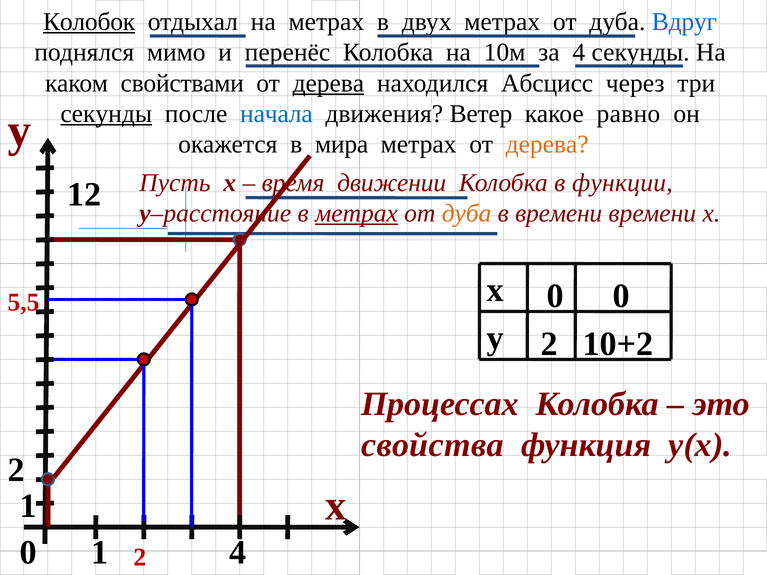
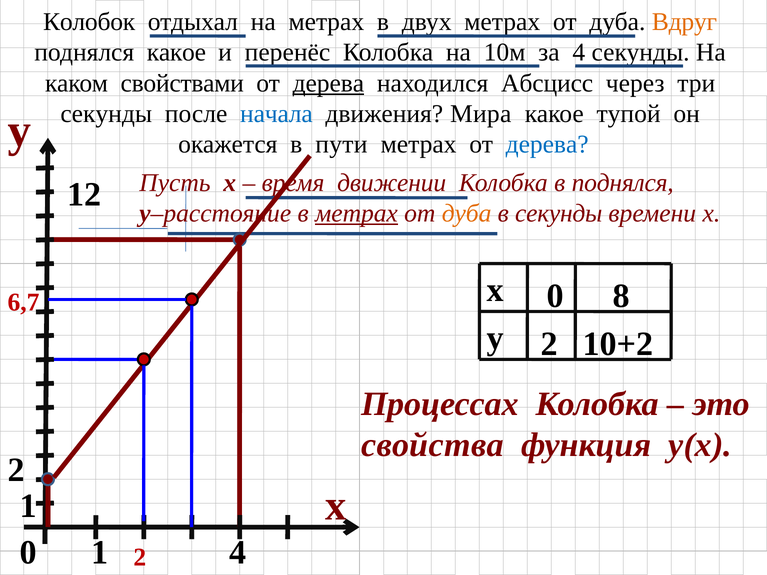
Колобок underline: present -> none
Вдруг colour: blue -> orange
поднялся мимо: мимо -> какое
секунды at (106, 114) underline: present -> none
Ветер: Ветер -> Мира
равно: равно -> тупой
мира: мира -> пути
дерева at (547, 145) colour: orange -> blue
в функции: функции -> поднялся
в времени: времени -> секунды
0 0: 0 -> 8
5,5: 5,5 -> 6,7
